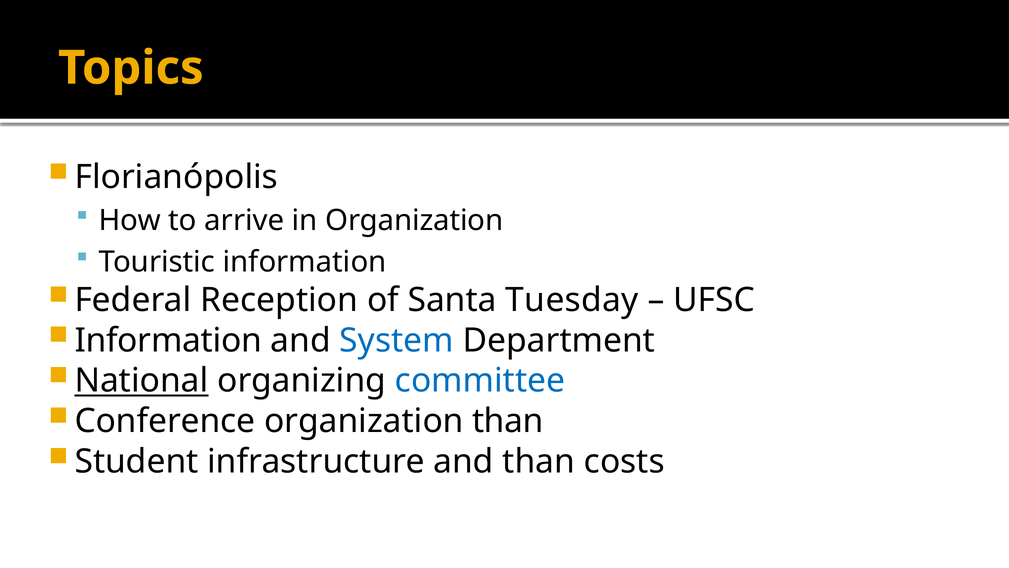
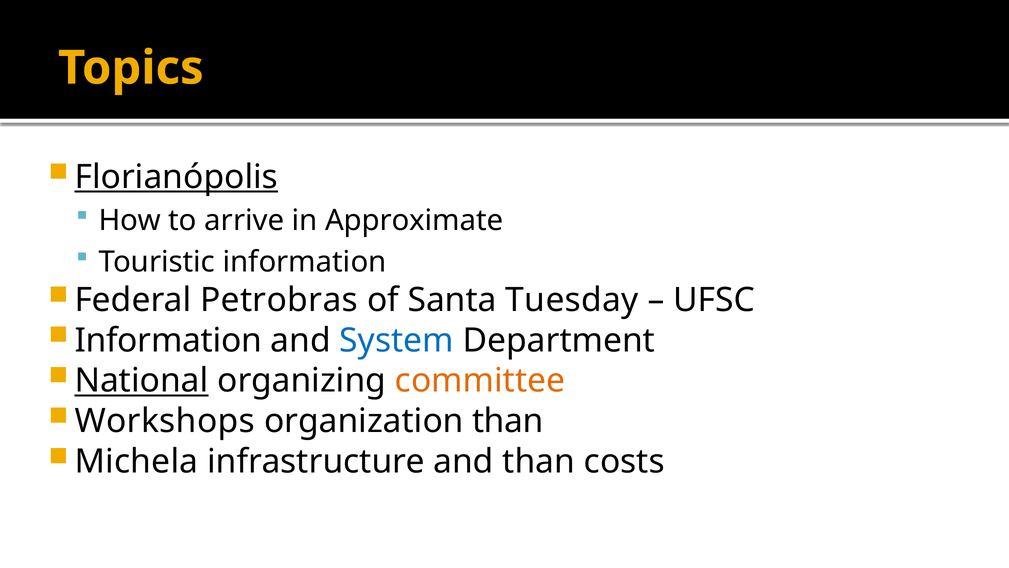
Florianópolis underline: none -> present
in Organization: Organization -> Approximate
Reception: Reception -> Petrobras
committee colour: blue -> orange
Conference: Conference -> Workshops
Student: Student -> Michela
